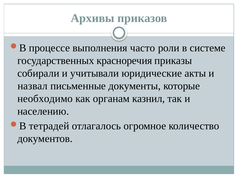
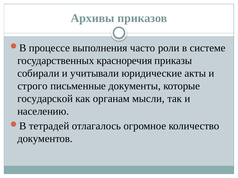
назвал: назвал -> строго
необходимо: необходимо -> государской
казнил: казнил -> мысли
